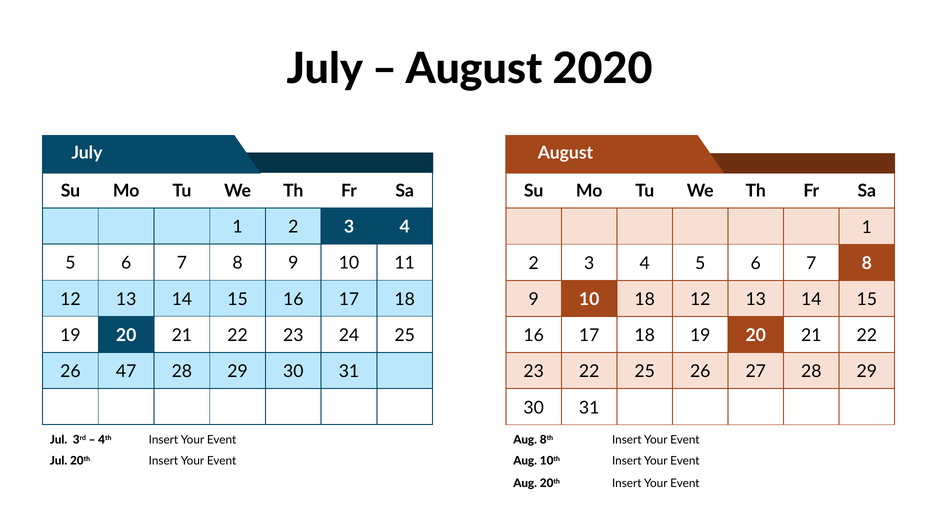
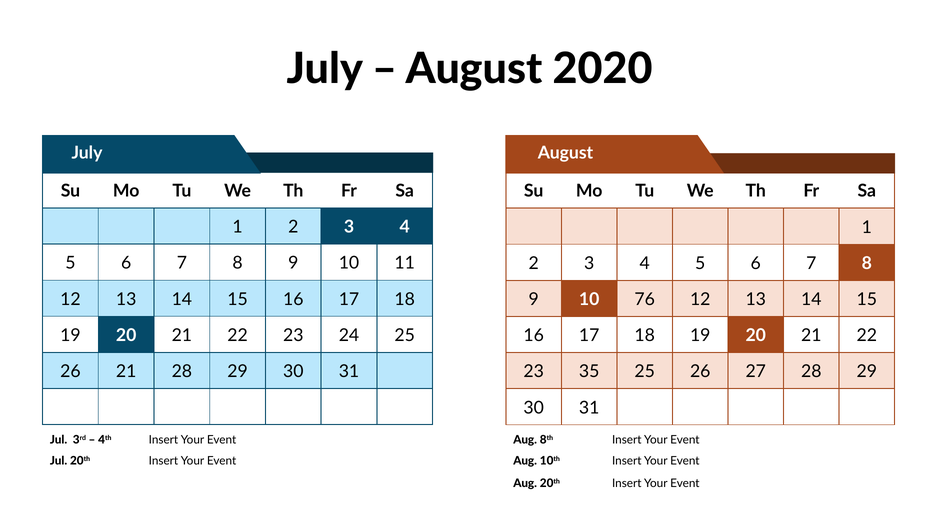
10 18: 18 -> 76
26 47: 47 -> 21
23 22: 22 -> 35
